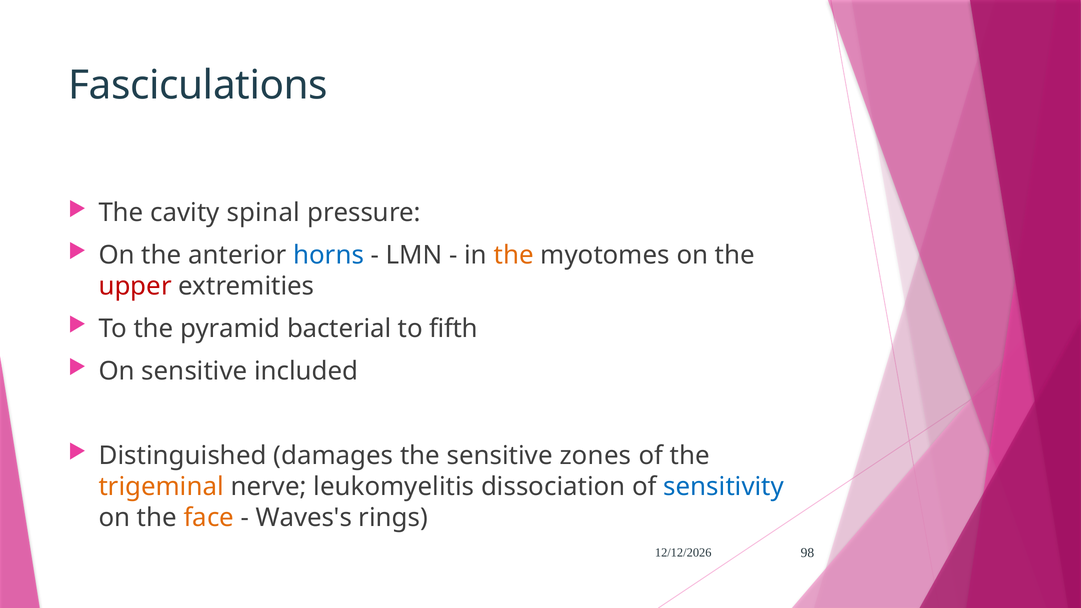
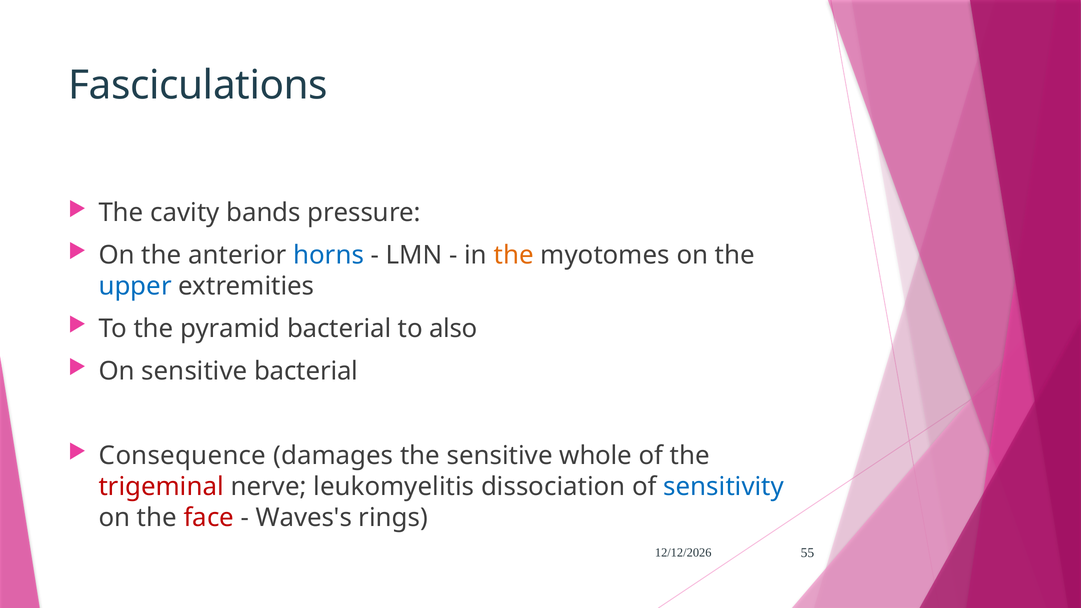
spinal: spinal -> bands
upper colour: red -> blue
fifth: fifth -> also
sensitive included: included -> bacterial
Distinguished: Distinguished -> Consequence
zones: zones -> whole
trigeminal colour: orange -> red
face colour: orange -> red
98: 98 -> 55
